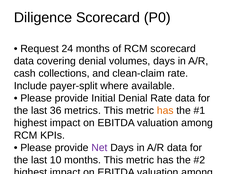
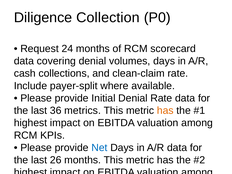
Diligence Scorecard: Scorecard -> Collection
Net at (99, 148) colour: purple -> blue
10: 10 -> 26
